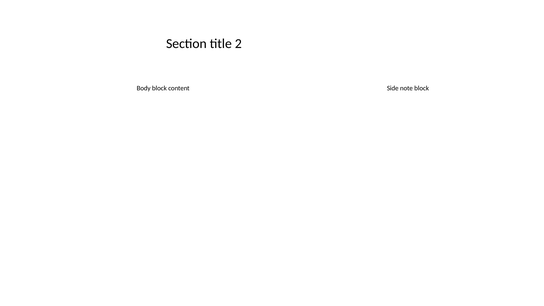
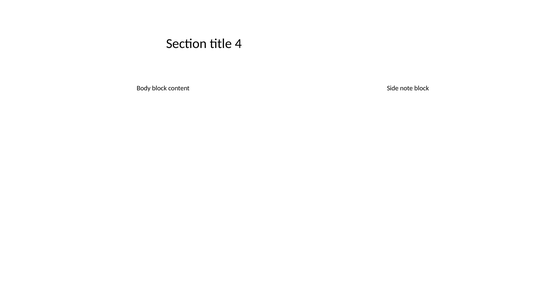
2: 2 -> 4
